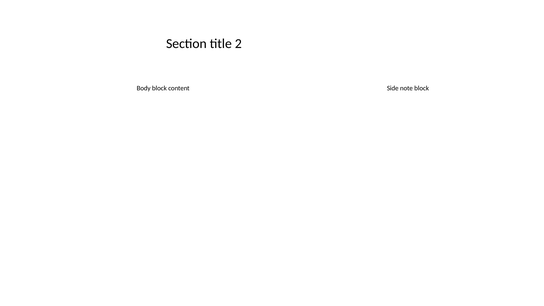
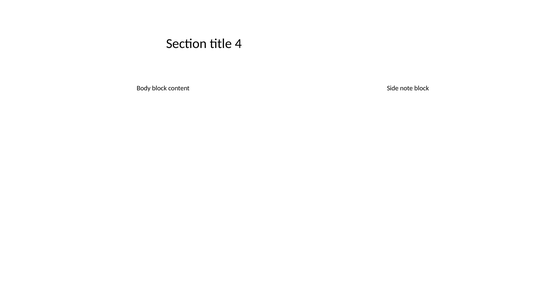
2: 2 -> 4
